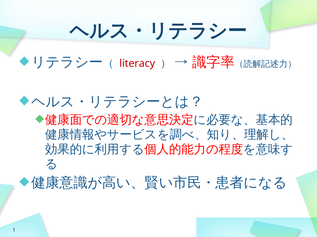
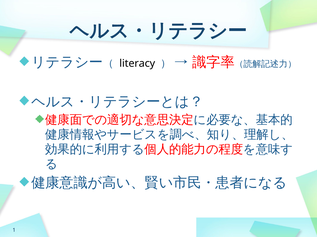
literacy colour: red -> black
